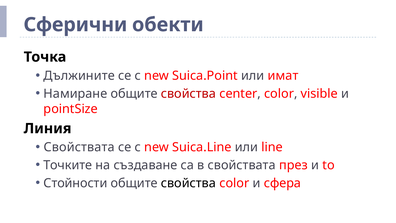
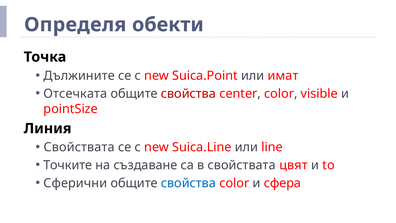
Сферични: Сферични -> Определя
Намиране: Намиране -> Отсечката
през: през -> цвят
Стойности: Стойности -> Сферични
свойства at (188, 183) colour: black -> blue
